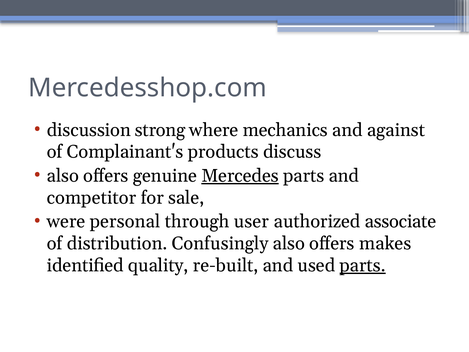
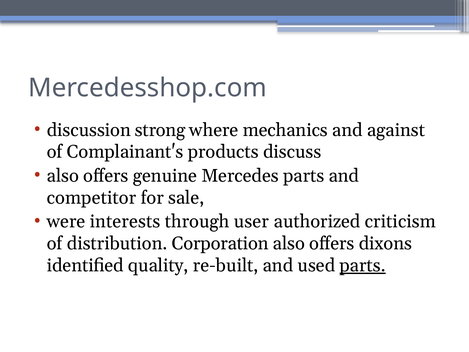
Mercedes underline: present -> none
personal: personal -> interests
associate: associate -> criticism
Confusingly: Confusingly -> Corporation
makes: makes -> dixons
